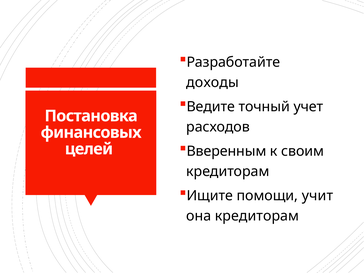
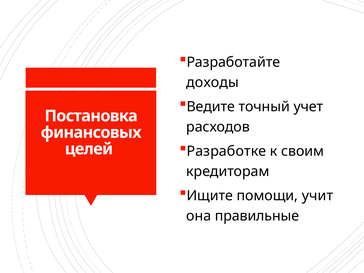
Вверенным: Вверенным -> Разработке
она кредиторам: кредиторам -> правильные
